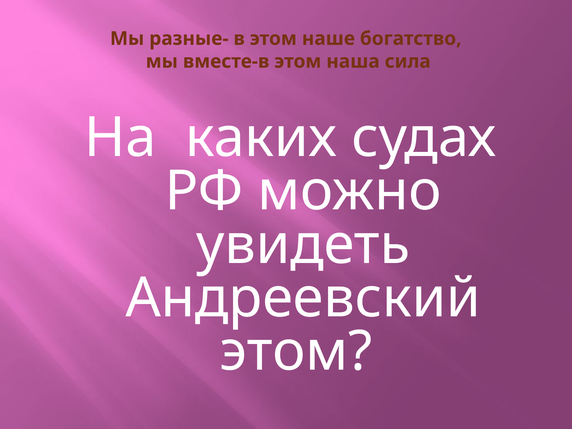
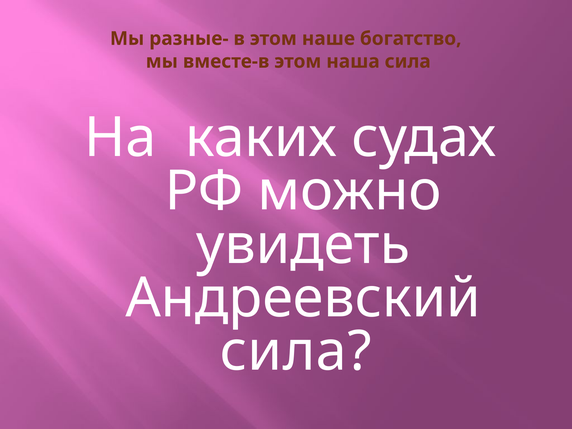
этом at (296, 351): этом -> сила
